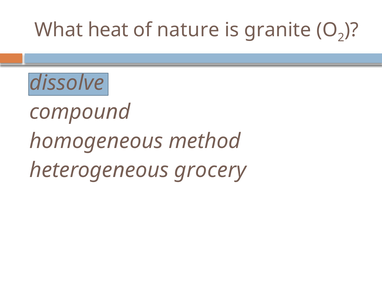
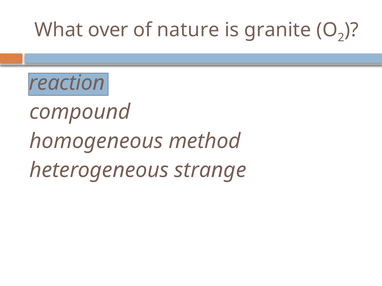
heat: heat -> over
dissolve: dissolve -> reaction
grocery: grocery -> strange
